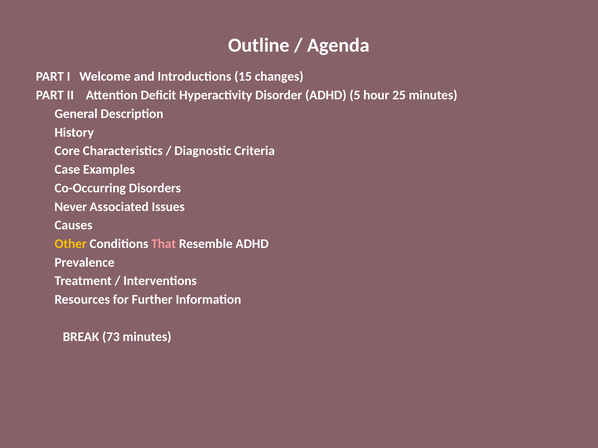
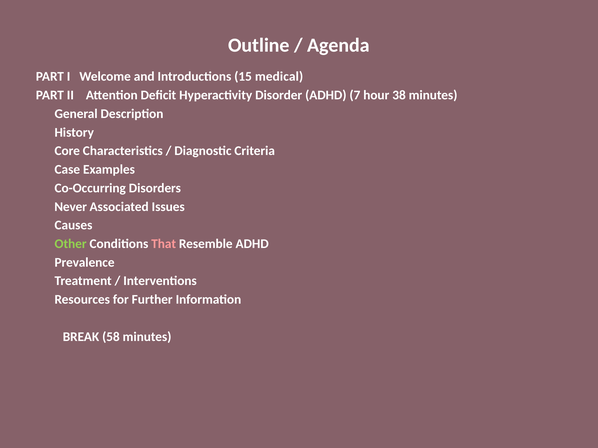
changes: changes -> medical
5: 5 -> 7
25: 25 -> 38
Other colour: yellow -> light green
73: 73 -> 58
